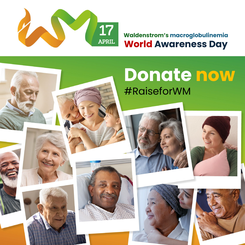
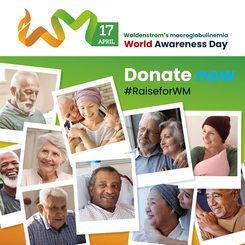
now colour: yellow -> light blue
